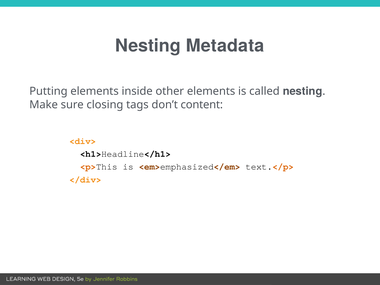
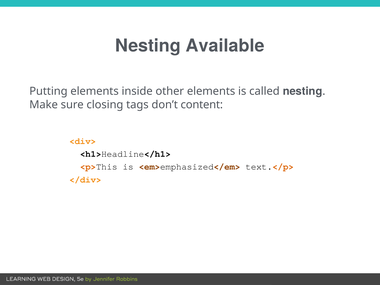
Metadata: Metadata -> Available
